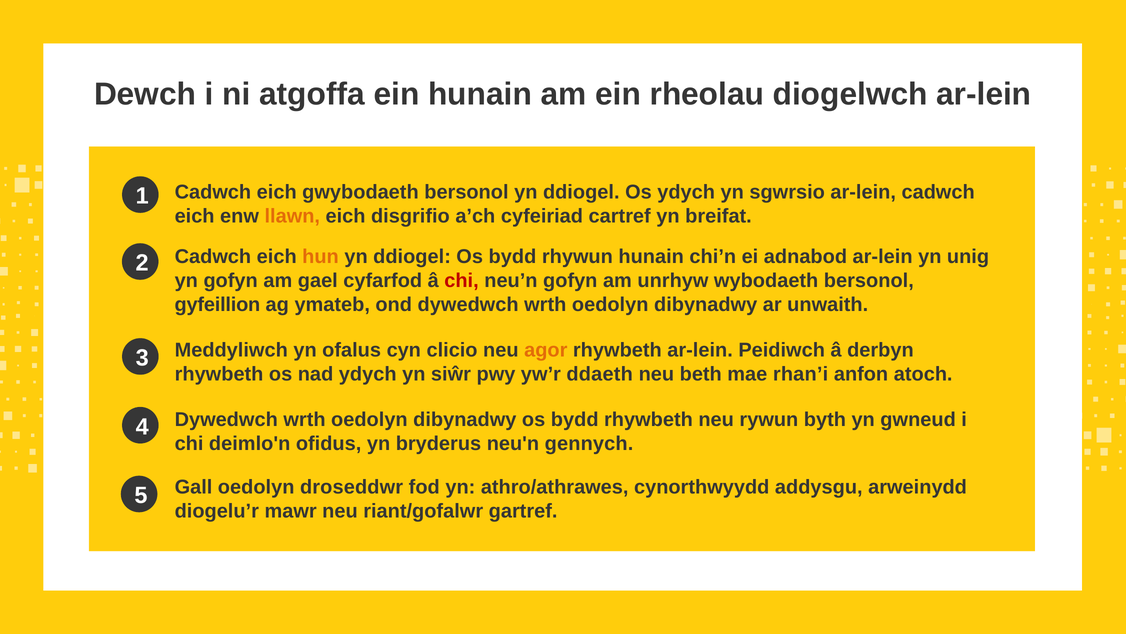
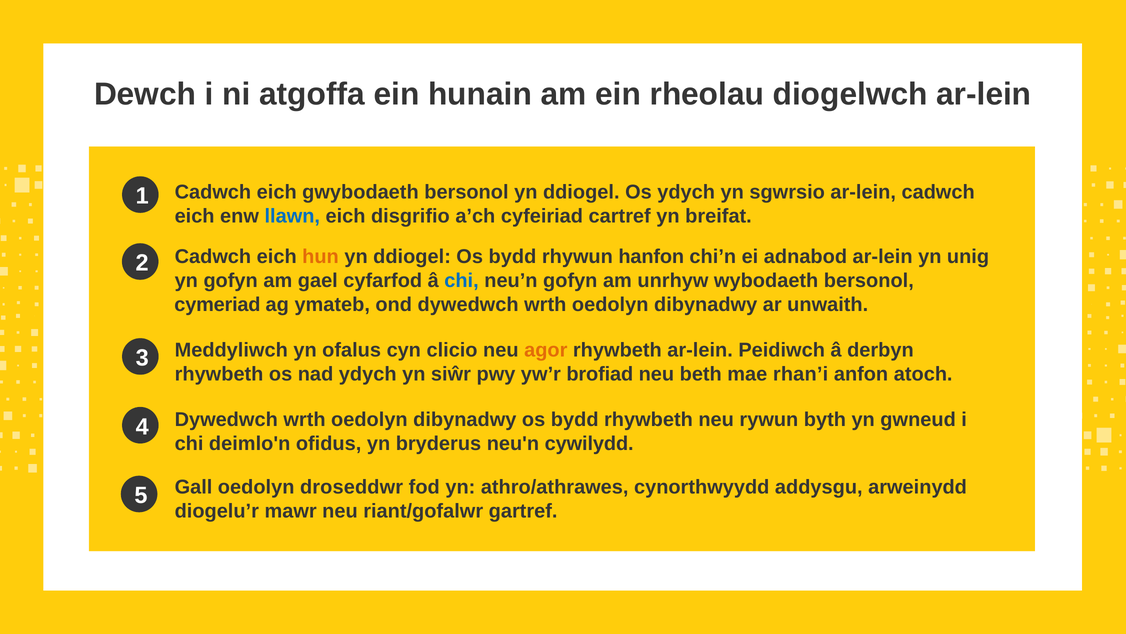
llawn colour: orange -> blue
rhywun hunain: hunain -> hanfon
chi at (461, 281) colour: red -> blue
gyfeillion: gyfeillion -> cymeriad
ddaeth: ddaeth -> brofiad
gennych: gennych -> cywilydd
